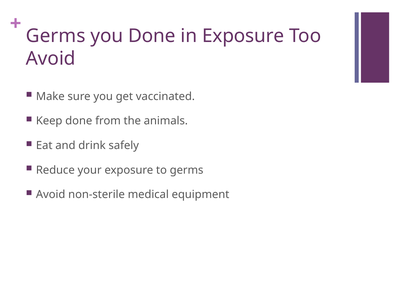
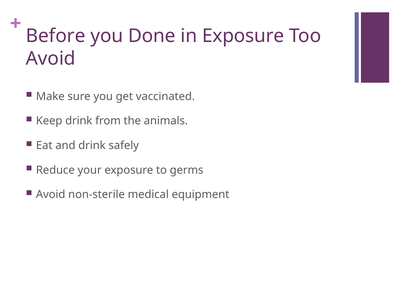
Germs at (56, 36): Germs -> Before
Keep done: done -> drink
